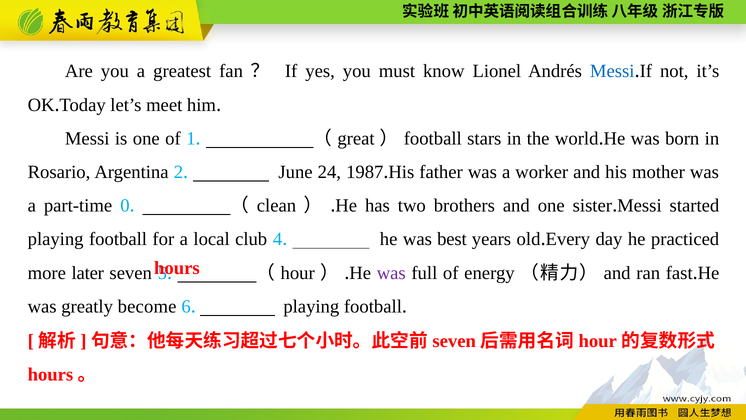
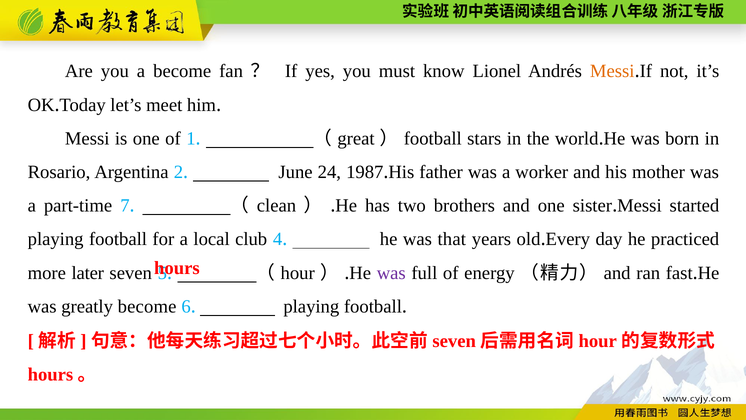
a greatest: greatest -> become
Messi at (612, 71) colour: blue -> orange
0: 0 -> 7
best: best -> that
